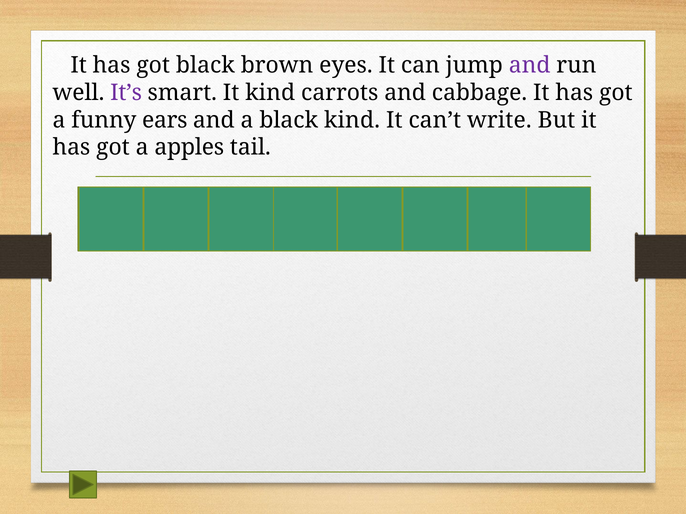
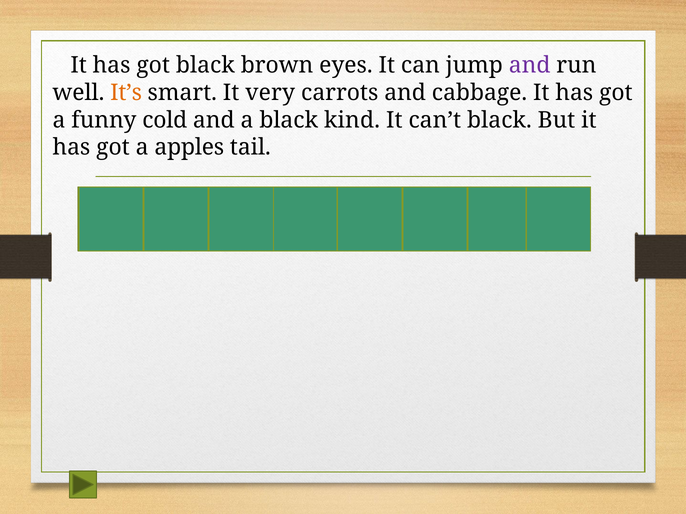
It’s colour: purple -> orange
It kind: kind -> very
ears: ears -> cold
can’t write: write -> black
